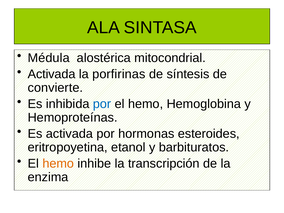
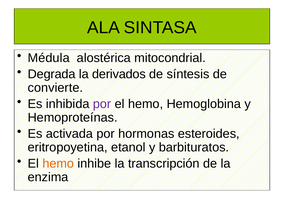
Activada at (52, 74): Activada -> Degrada
porfirinas: porfirinas -> derivados
por at (102, 104) colour: blue -> purple
